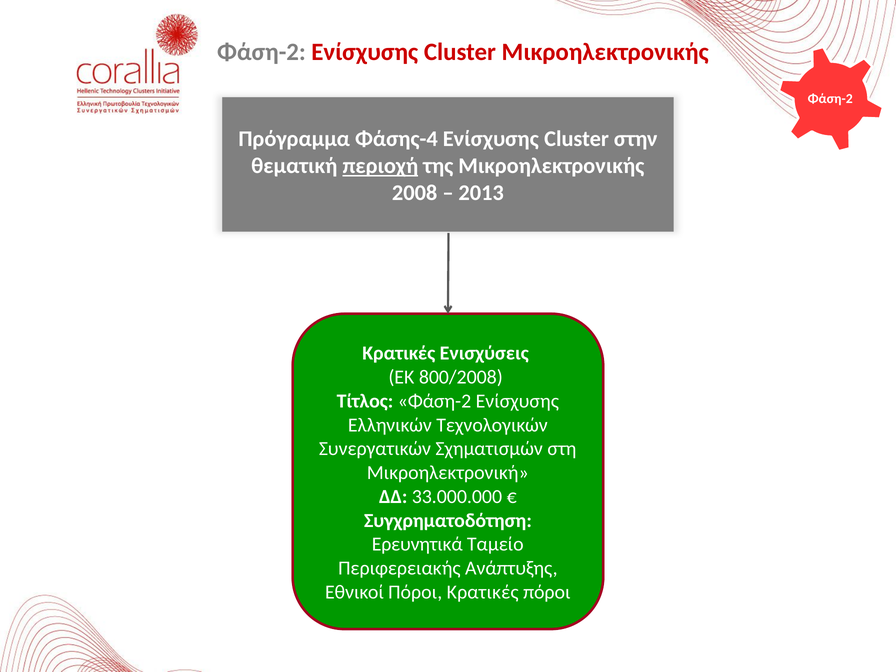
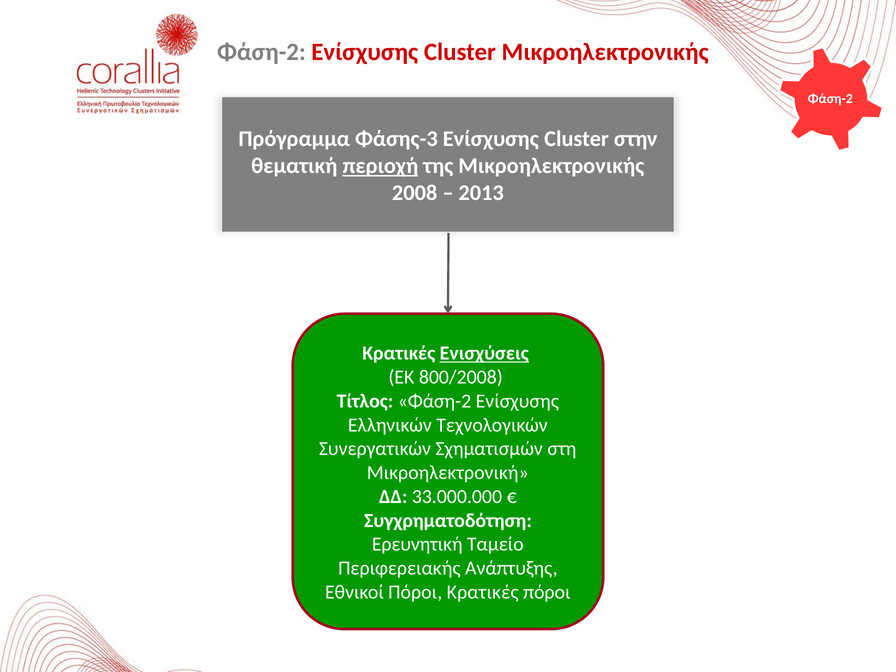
Φάσης-4: Φάσης-4 -> Φάσης-3
Ενισχύσεις underline: none -> present
Ερευνητικά: Ερευνητικά -> Ερευνητική
